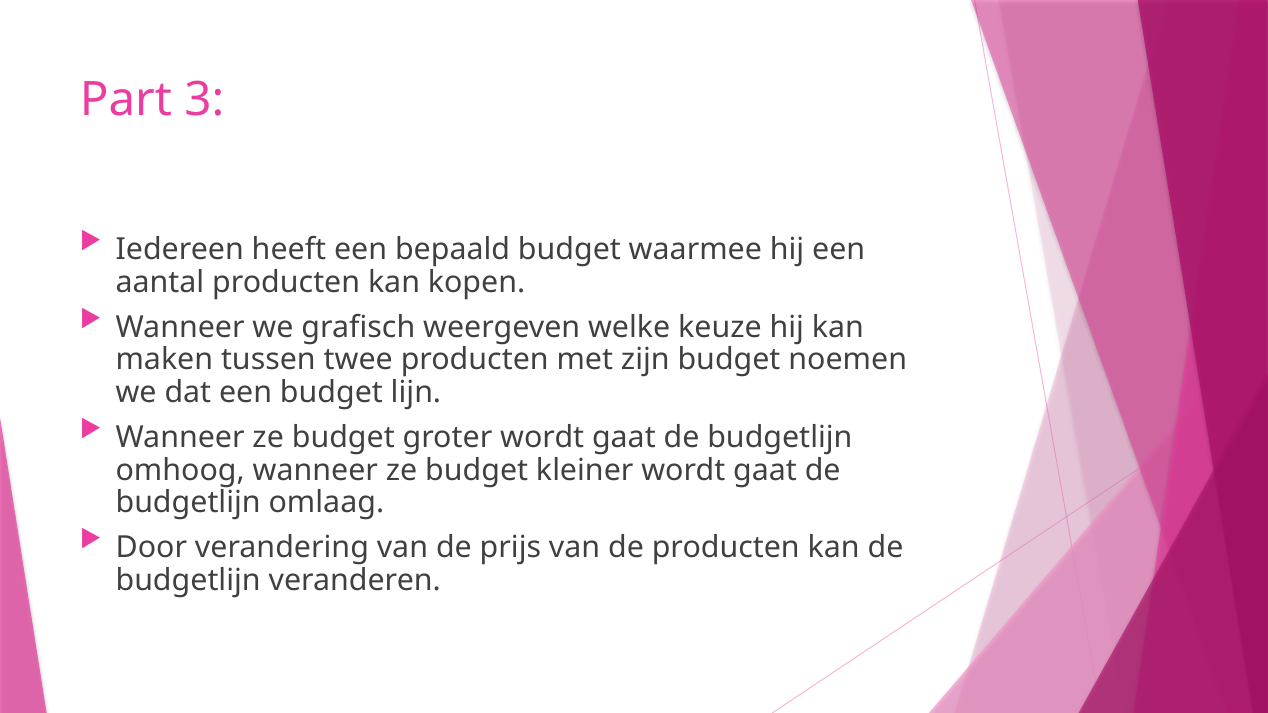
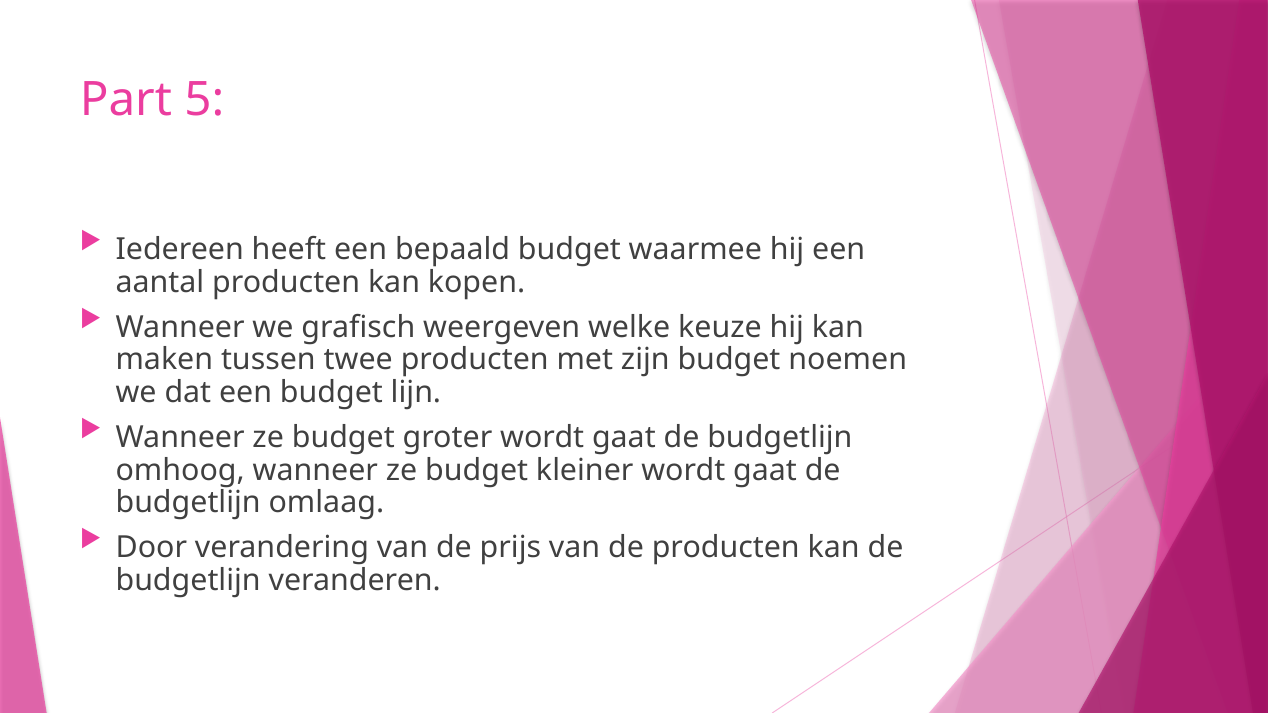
3: 3 -> 5
